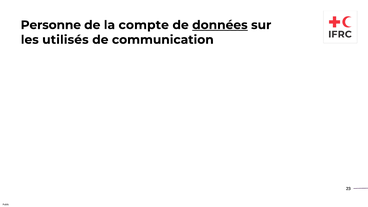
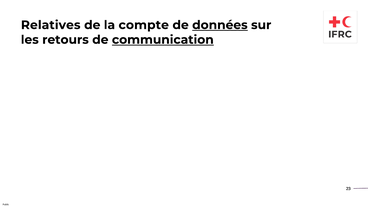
Personne: Personne -> Relatives
utilisés: utilisés -> retours
communication underline: none -> present
